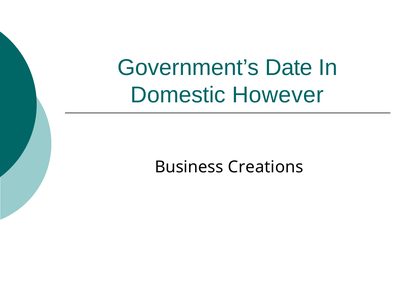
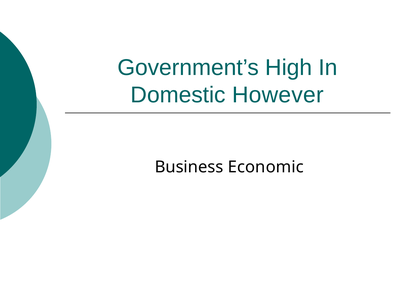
Date: Date -> High
Creations: Creations -> Economic
